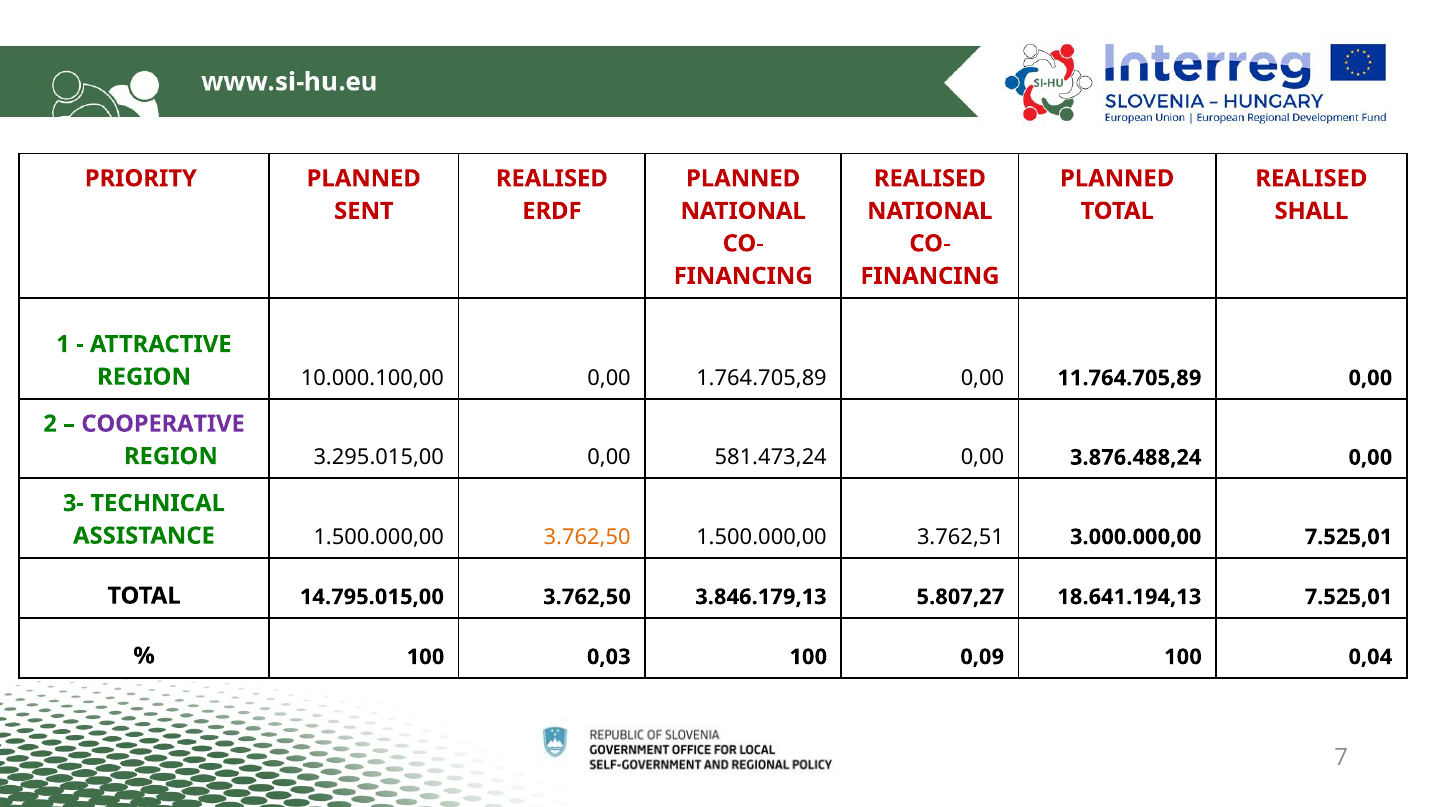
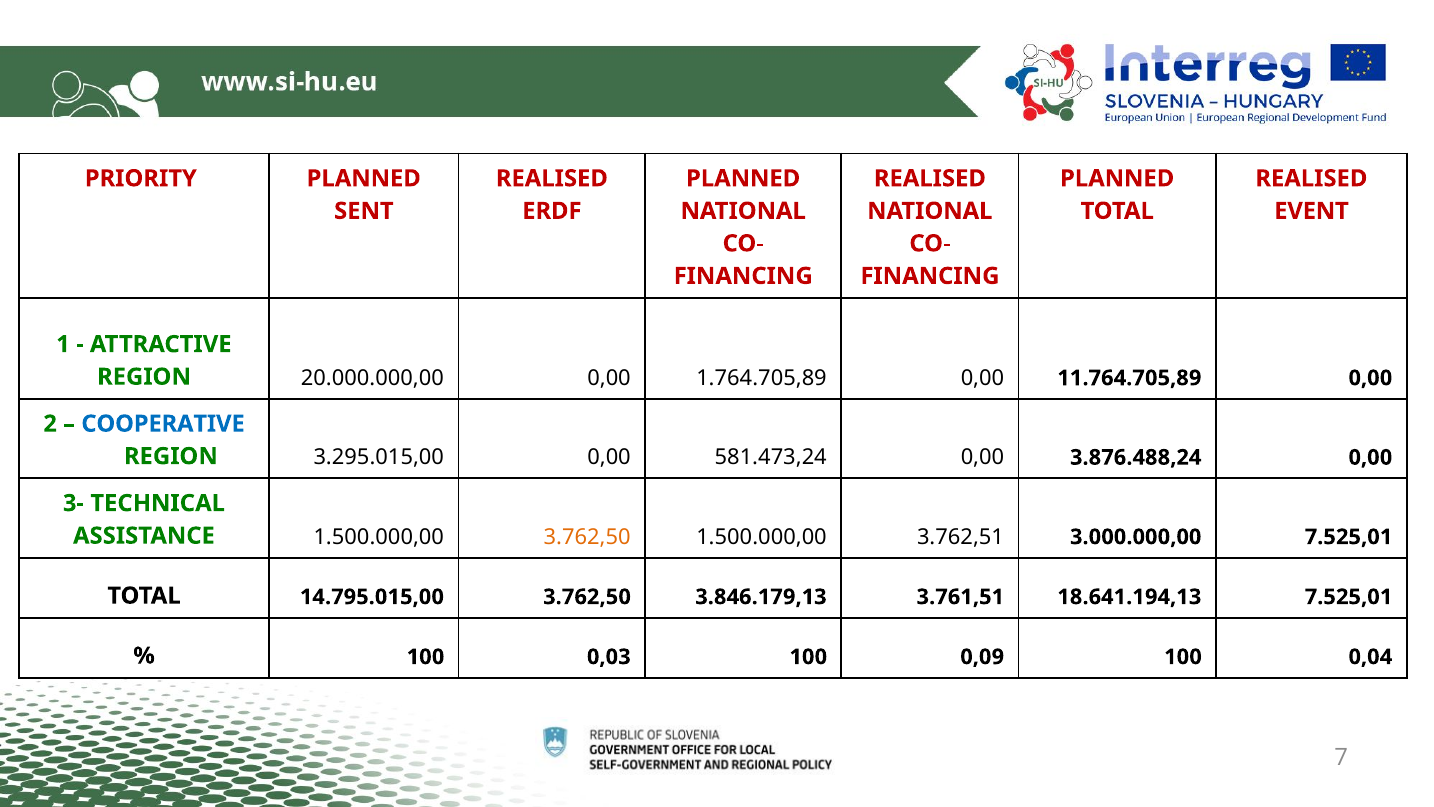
SHALL: SHALL -> EVENT
10.000.100,00: 10.000.100,00 -> 20.000.000,00
COOPERATIVE colour: purple -> blue
5.807,27: 5.807,27 -> 3.761,51
